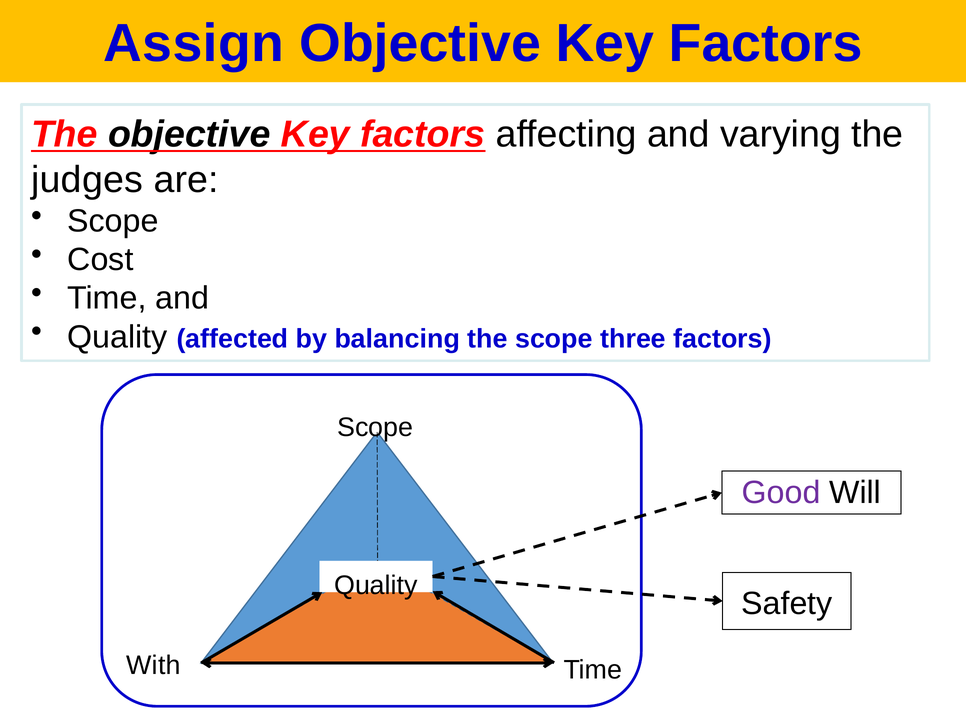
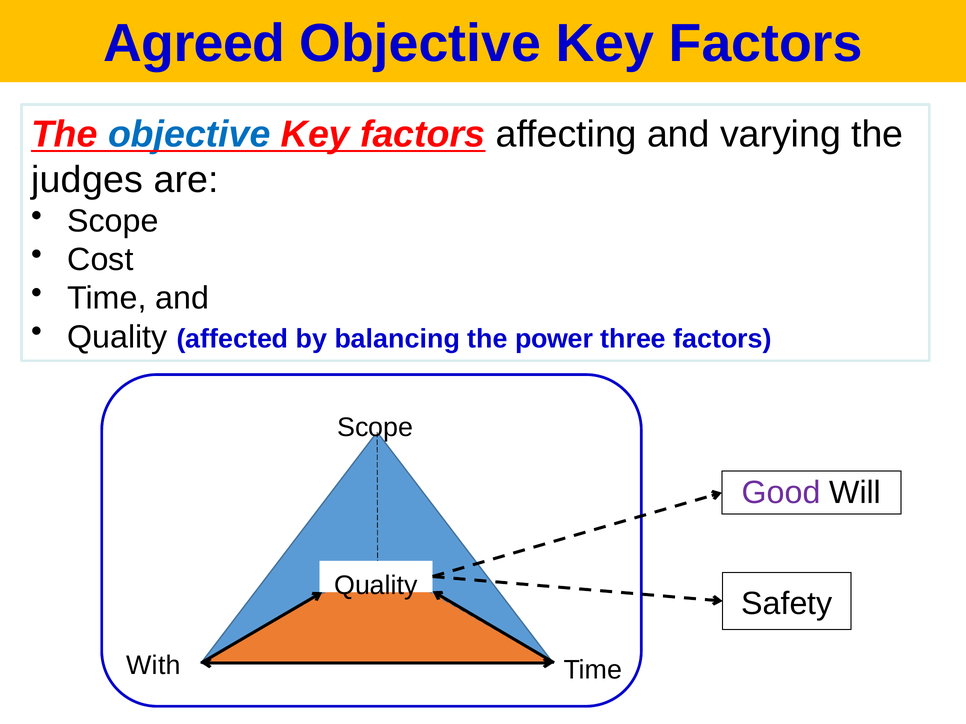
Assign: Assign -> Agreed
objective at (189, 135) colour: black -> blue
the scope: scope -> power
